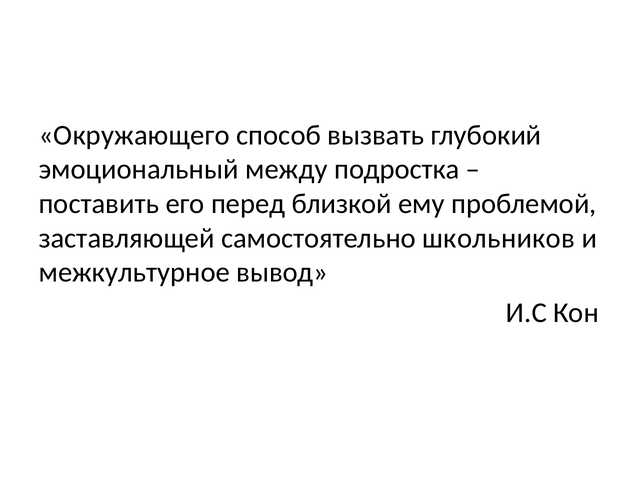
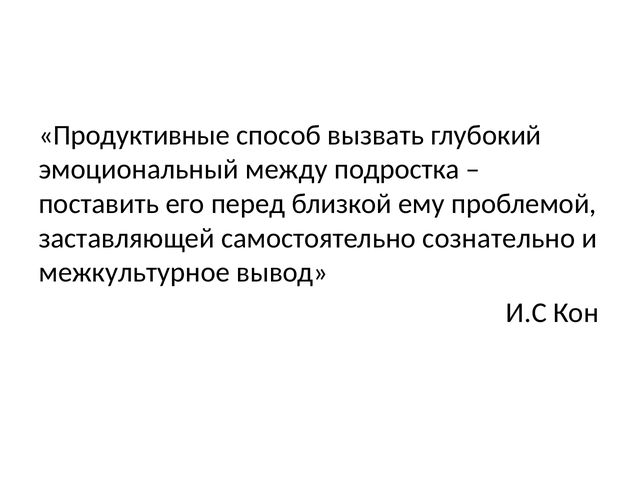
Окружающего: Окружающего -> Продуктивные
школьников: школьников -> сознательно
